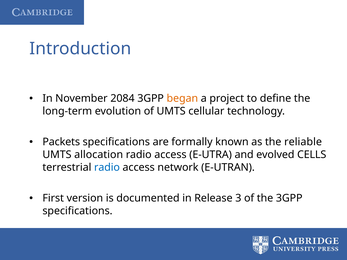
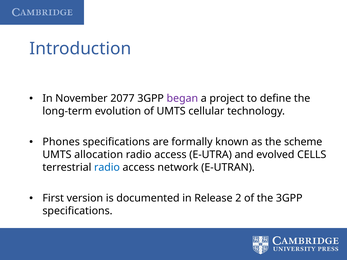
2084: 2084 -> 2077
began colour: orange -> purple
Packets: Packets -> Phones
reliable: reliable -> scheme
3: 3 -> 2
